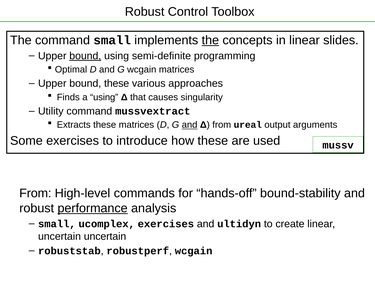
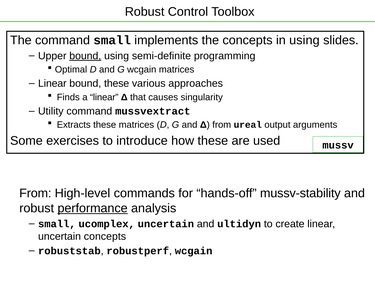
the at (210, 40) underline: present -> none
in linear: linear -> using
Upper at (52, 84): Upper -> Linear
a using: using -> linear
and at (190, 125) underline: present -> none
bound-stability: bound-stability -> mussv-stability
ucomplex exercises: exercises -> uncertain
uncertain uncertain: uncertain -> concepts
